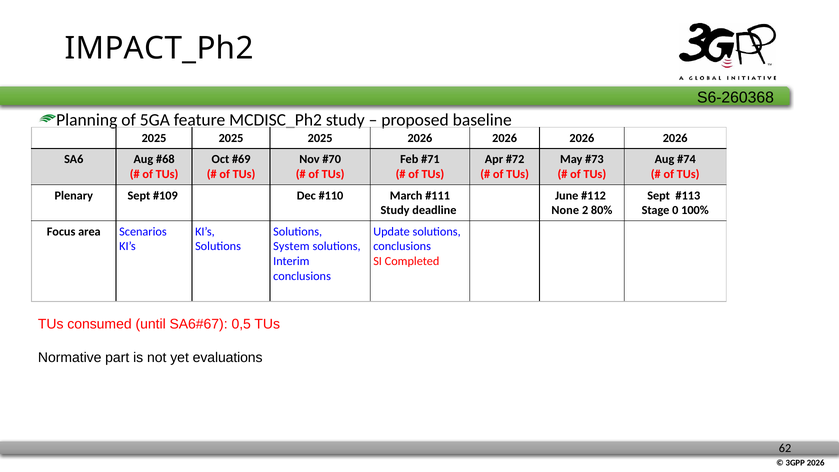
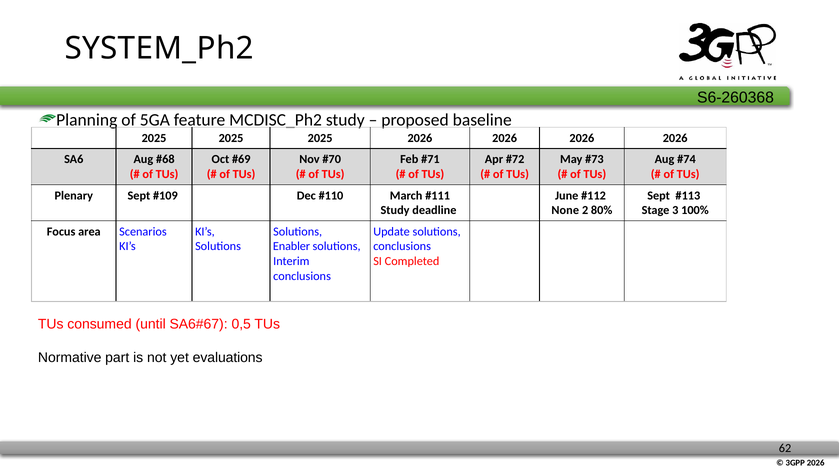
IMPACT_Ph2: IMPACT_Ph2 -> SYSTEM_Ph2
0: 0 -> 3
System: System -> Enabler
